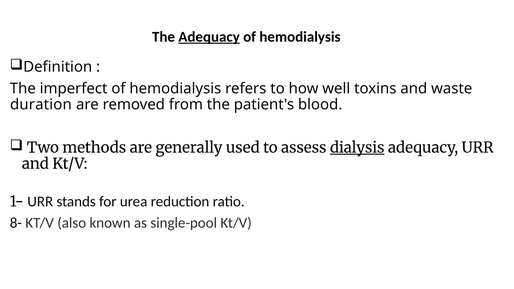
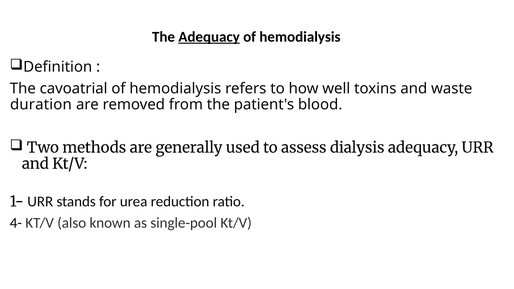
imperfect: imperfect -> cavoatrial
dialysis underline: present -> none
8-: 8- -> 4-
